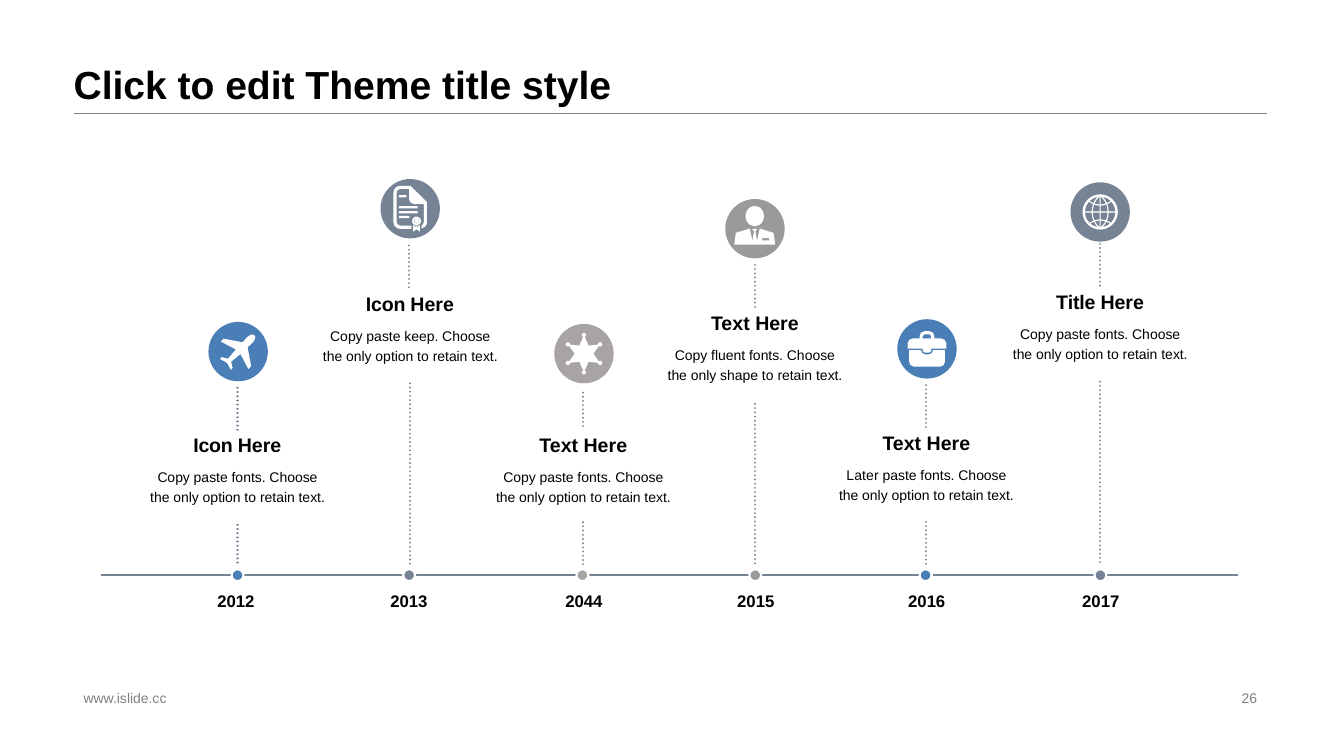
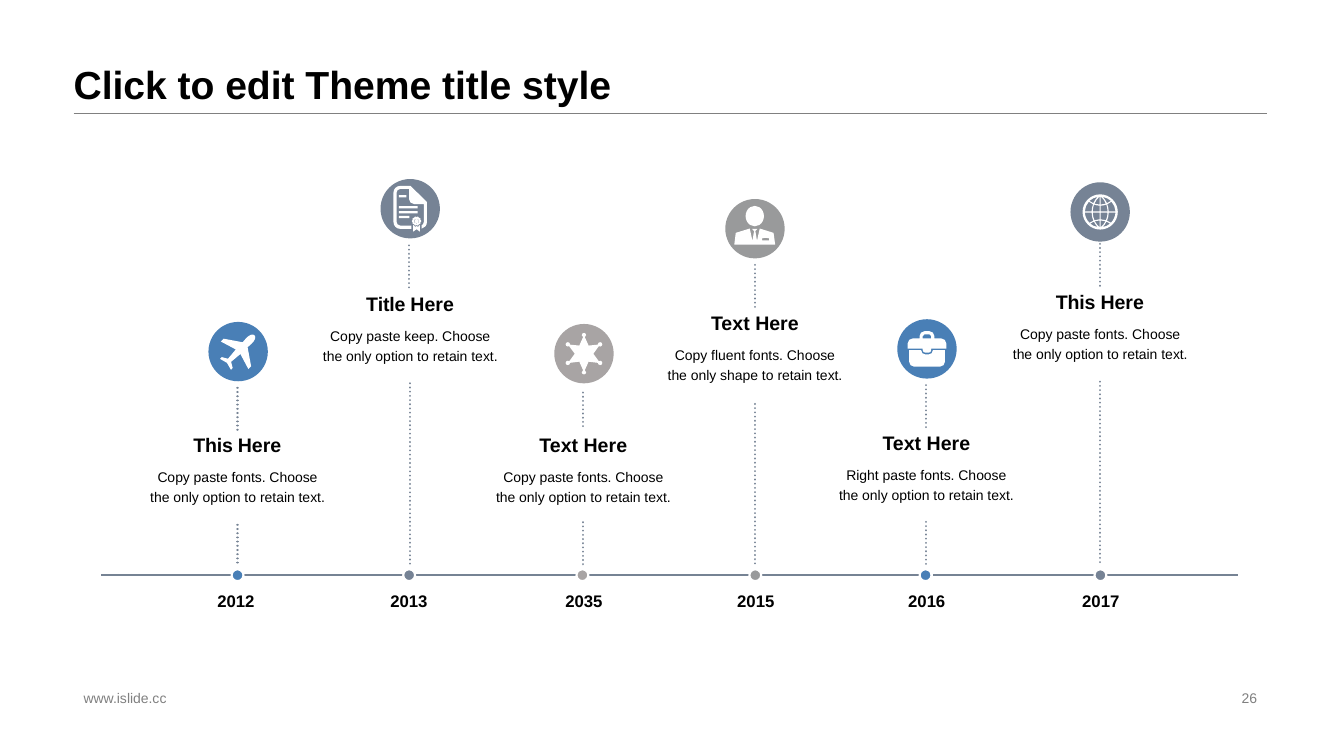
Title at (1076, 303): Title -> This
Icon at (386, 305): Icon -> Title
Icon at (213, 446): Icon -> This
Later: Later -> Right
2044: 2044 -> 2035
